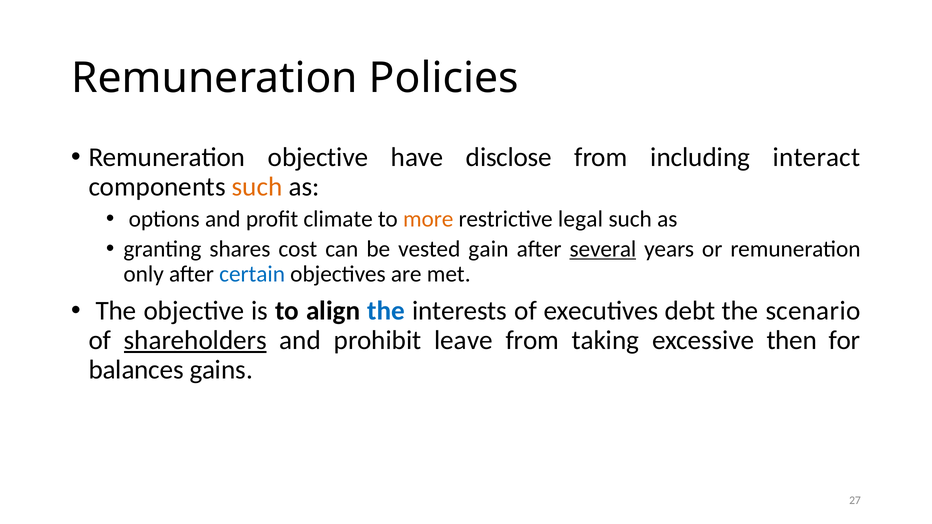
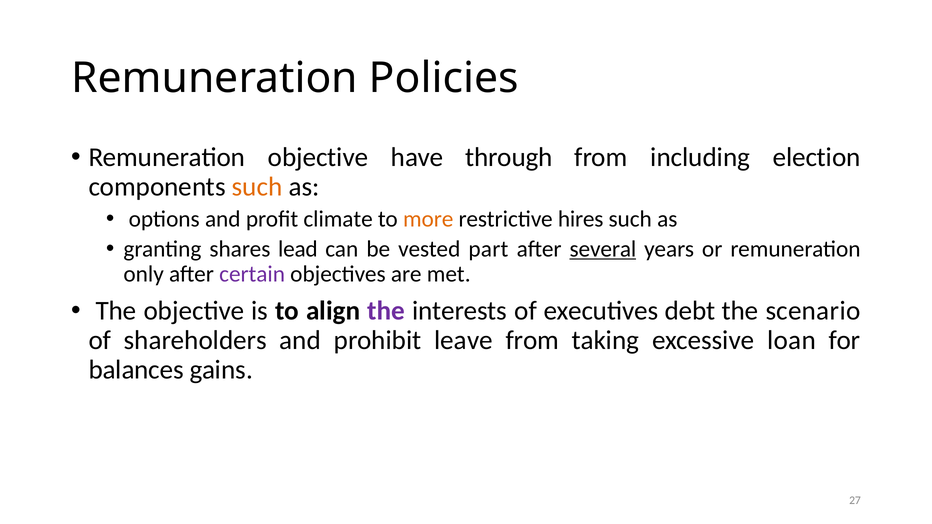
disclose: disclose -> through
interact: interact -> election
legal: legal -> hires
cost: cost -> lead
gain: gain -> part
certain colour: blue -> purple
the at (386, 311) colour: blue -> purple
shareholders underline: present -> none
then: then -> loan
